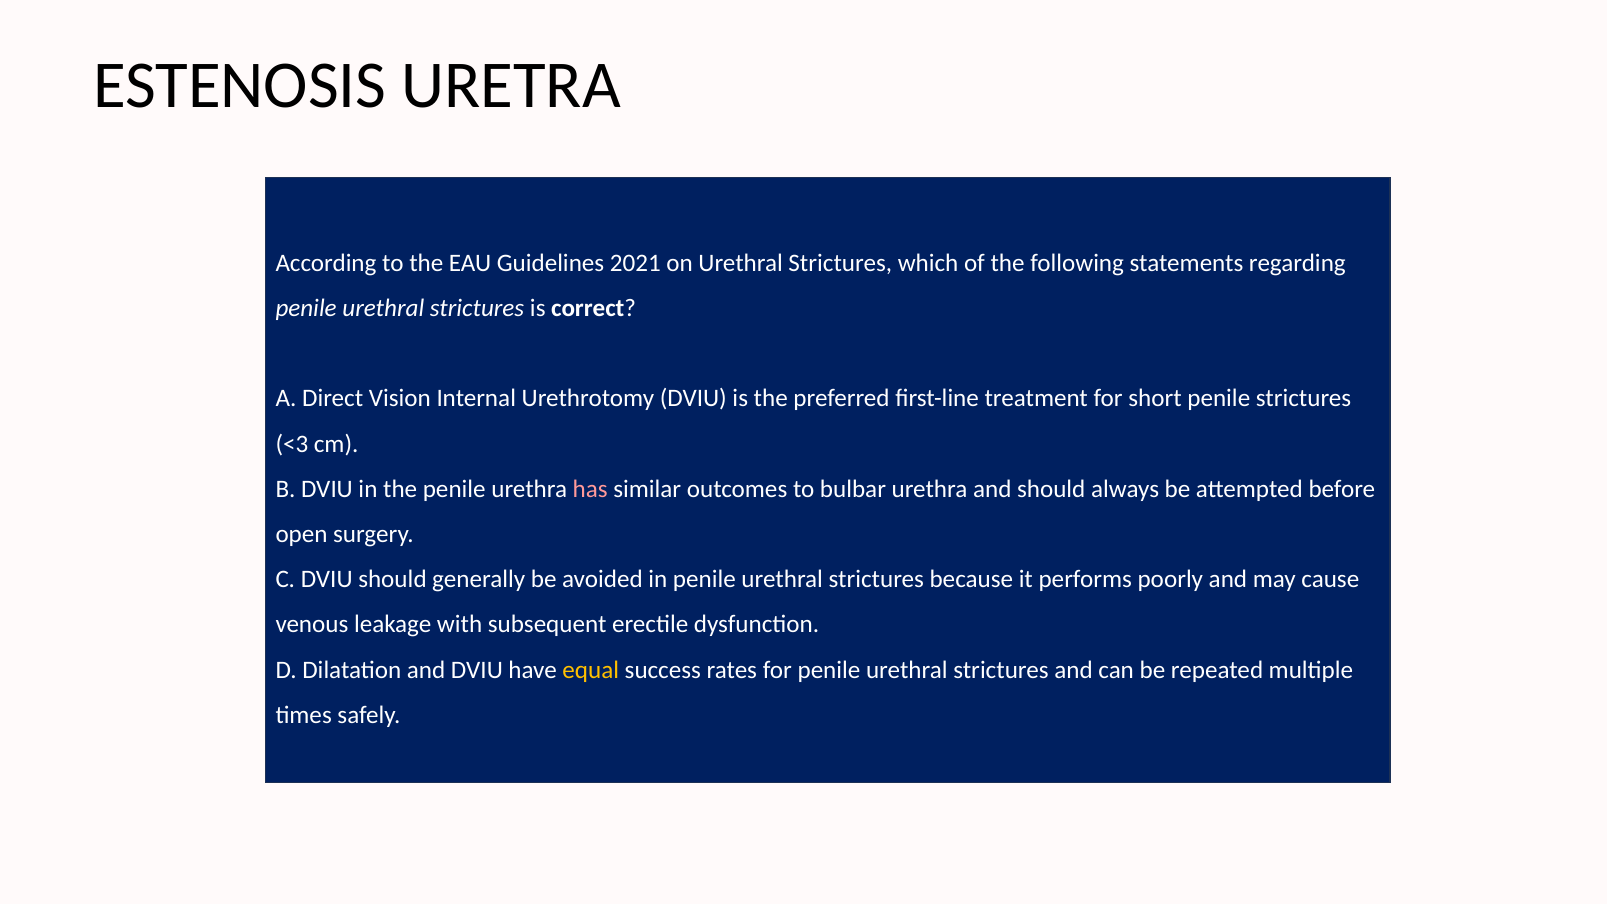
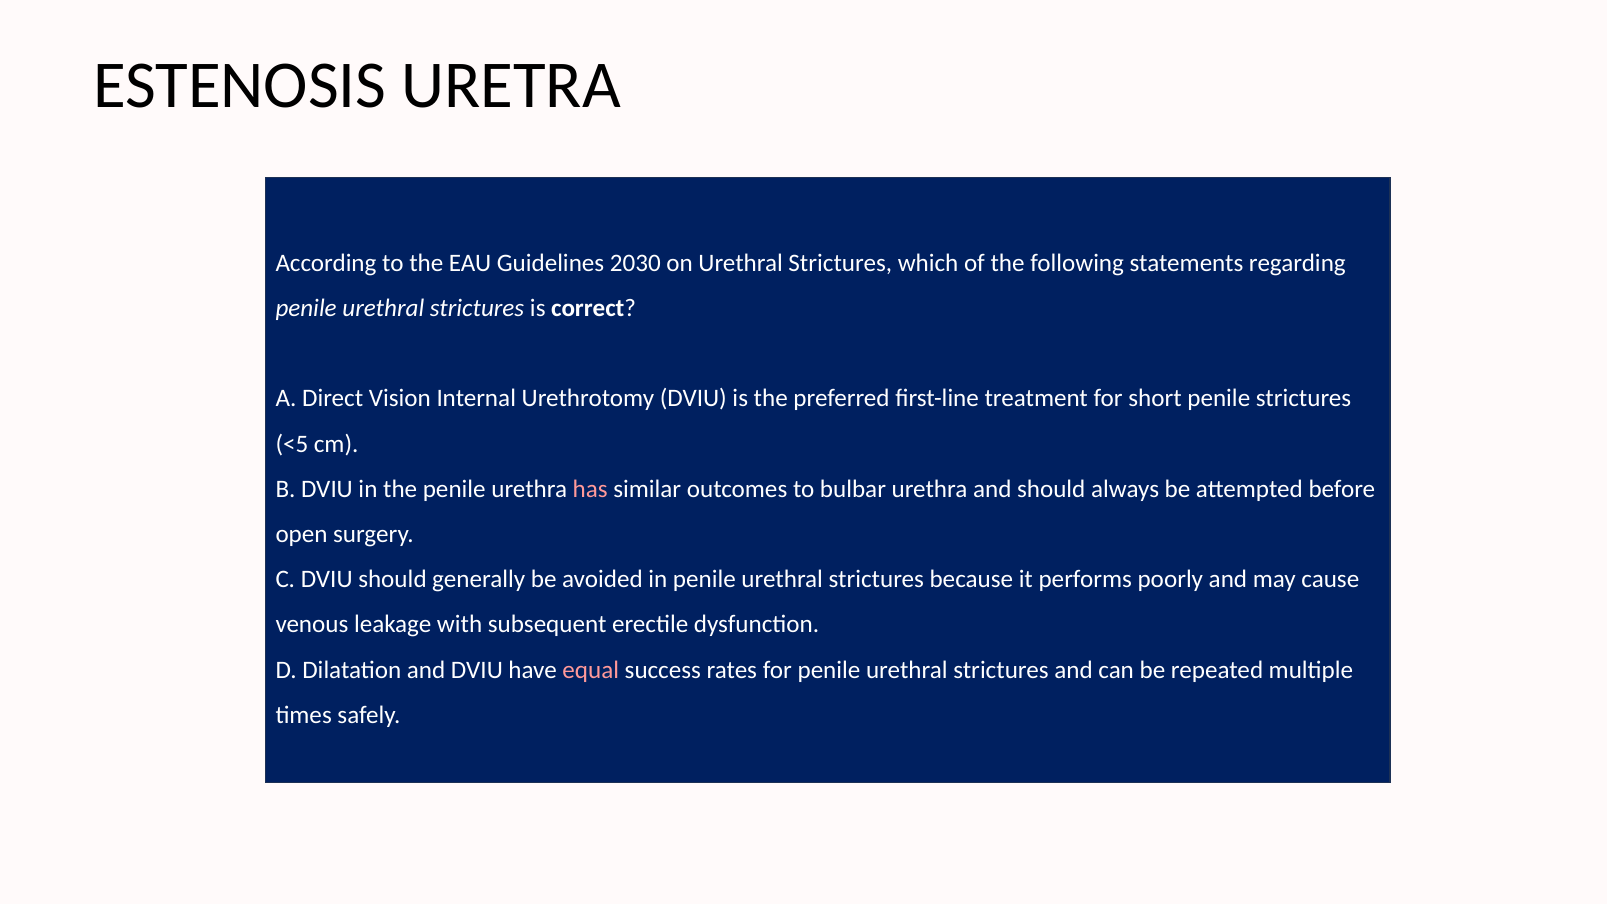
2021: 2021 -> 2030
<3: <3 -> <5
equal colour: yellow -> pink
